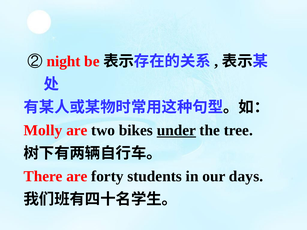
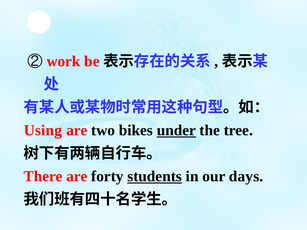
night: night -> work
Molly: Molly -> Using
students underline: none -> present
